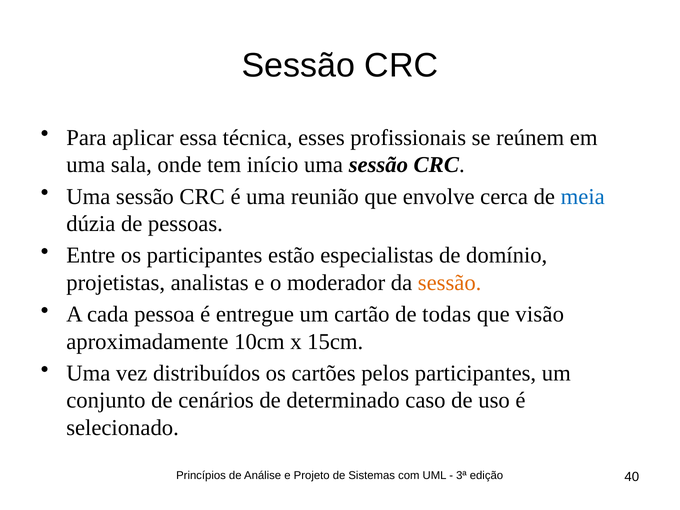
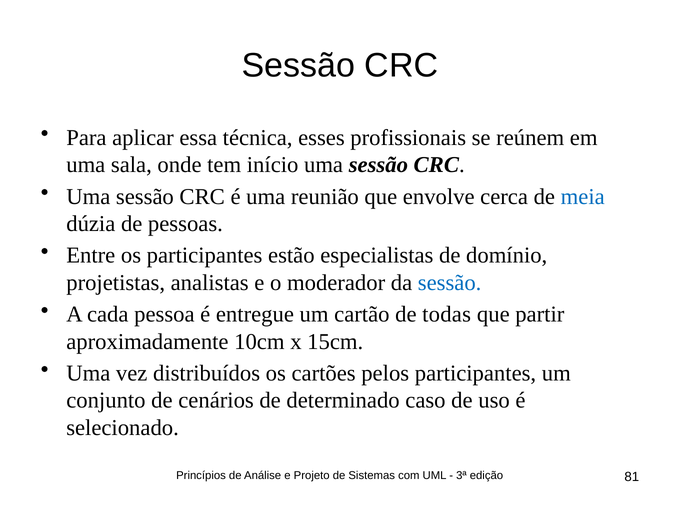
sessão at (450, 283) colour: orange -> blue
visão: visão -> partir
40: 40 -> 81
